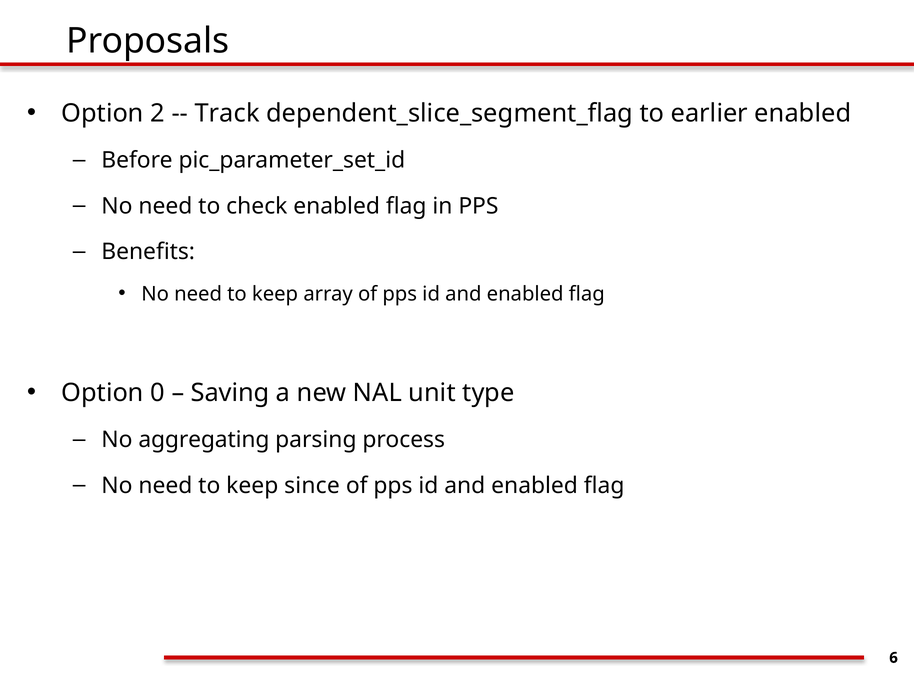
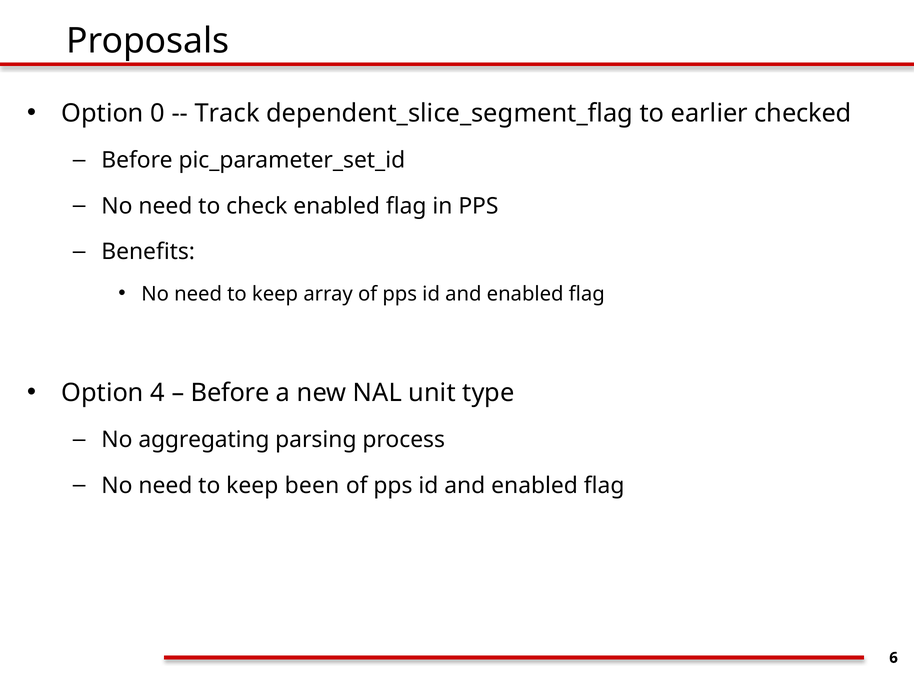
2: 2 -> 0
earlier enabled: enabled -> checked
0: 0 -> 4
Saving at (230, 392): Saving -> Before
since: since -> been
